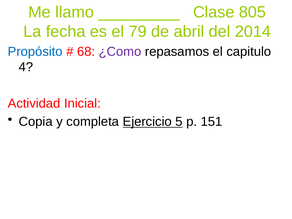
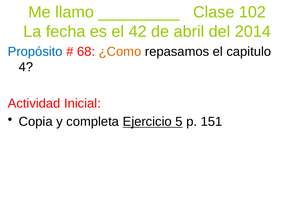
805: 805 -> 102
79: 79 -> 42
¿Como colour: purple -> orange
